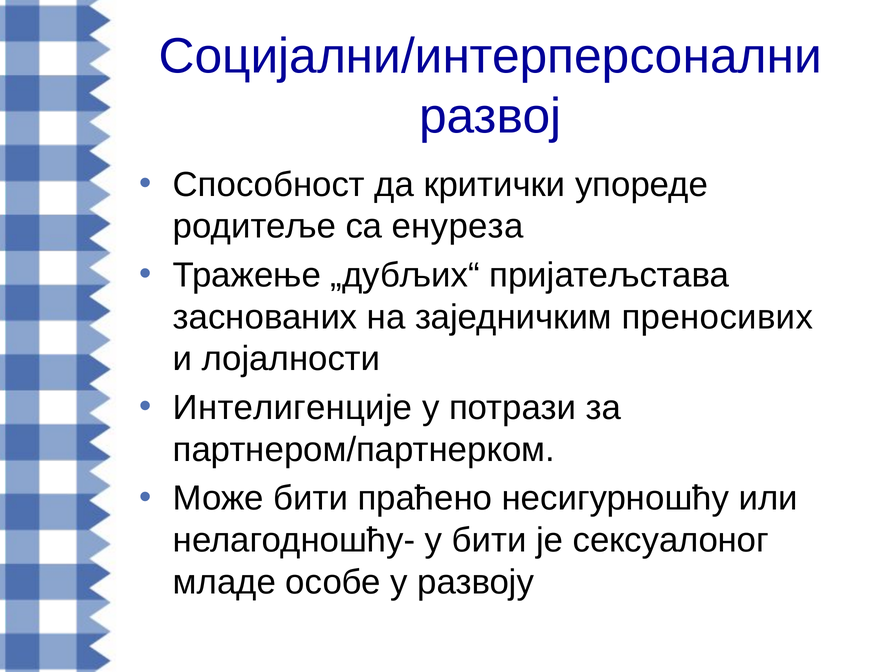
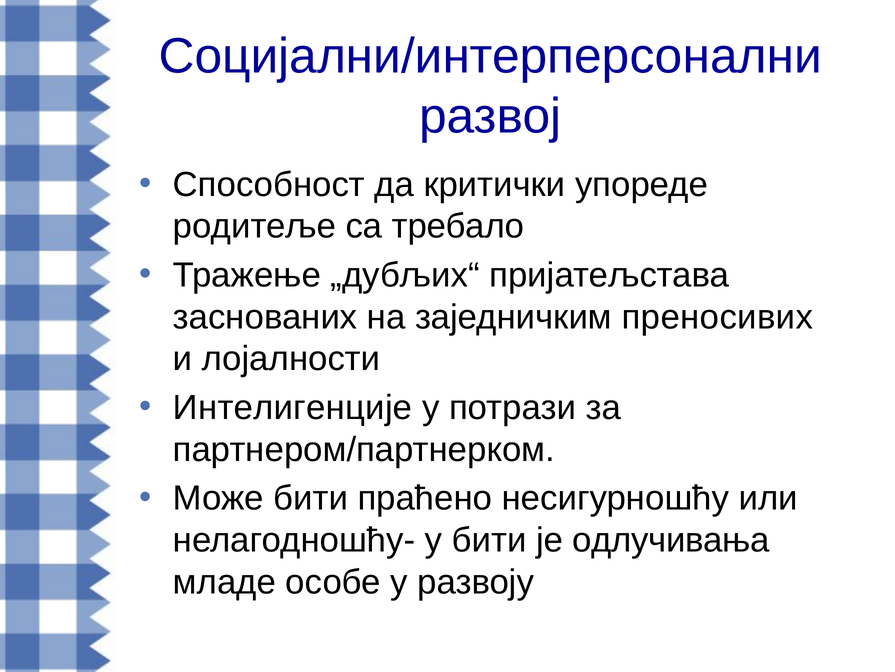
енуреза: енуреза -> требало
сексуалоног: сексуалоног -> одлучивања
